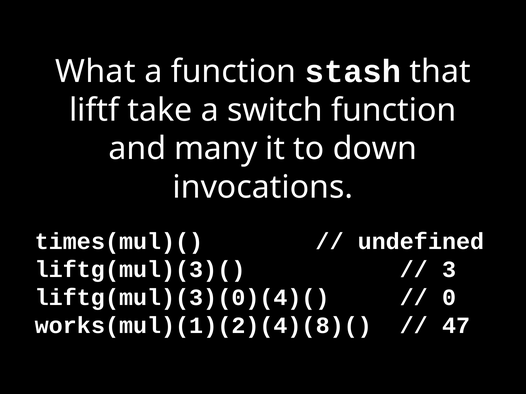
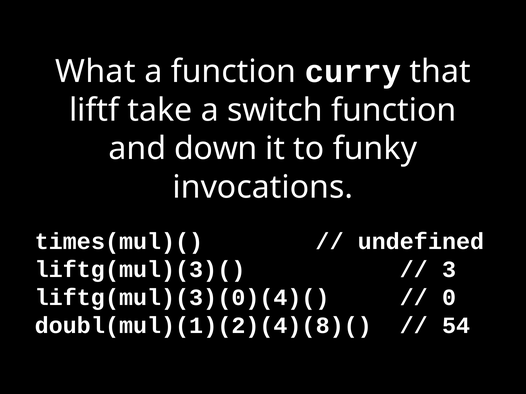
stash: stash -> curry
many: many -> down
down: down -> funky
works(mul)(1)(2)(4)(8)(: works(mul)(1)(2)(4)(8)( -> doubl(mul)(1)(2)(4)(8)(
47: 47 -> 54
